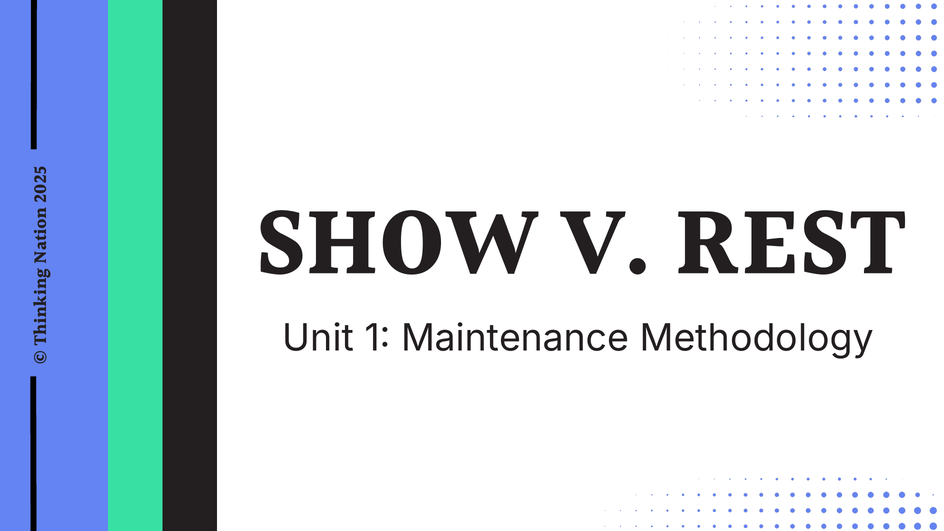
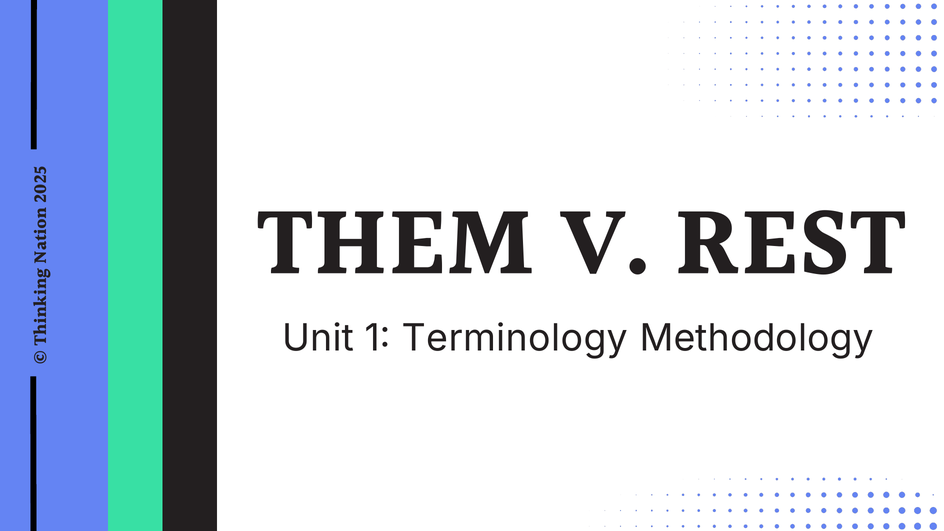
SHOW: SHOW -> THEM
Maintenance: Maintenance -> Terminology
